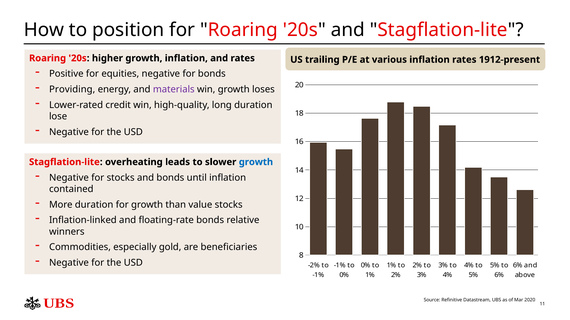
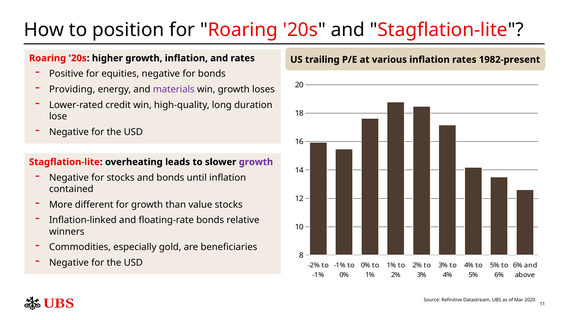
1912-present: 1912-present -> 1982-present
growth at (256, 162) colour: blue -> purple
More duration: duration -> different
